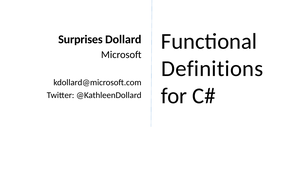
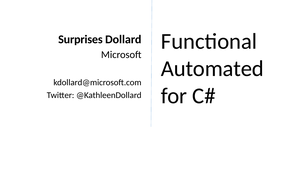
Definitions: Definitions -> Automated
